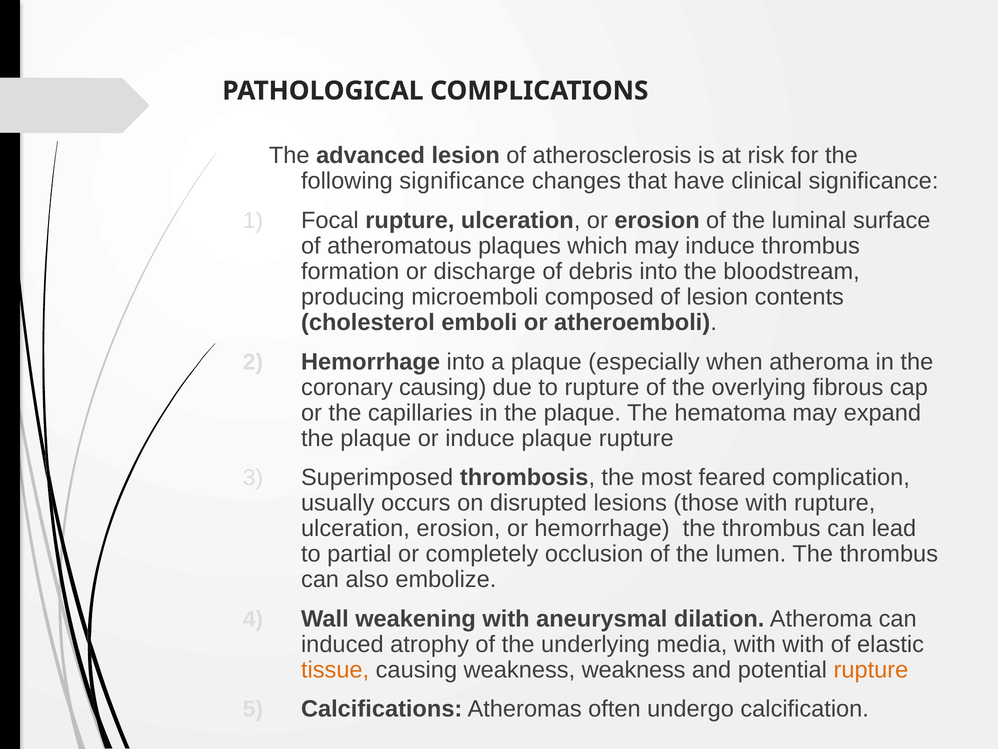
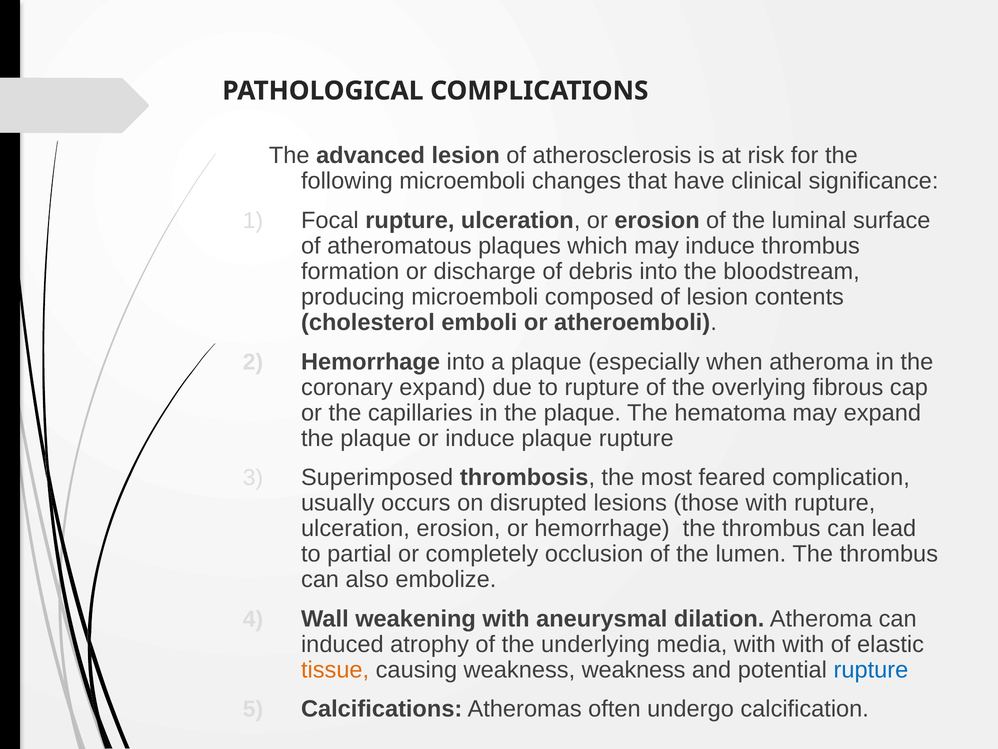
following significance: significance -> microemboli
coronary causing: causing -> expand
rupture at (871, 669) colour: orange -> blue
